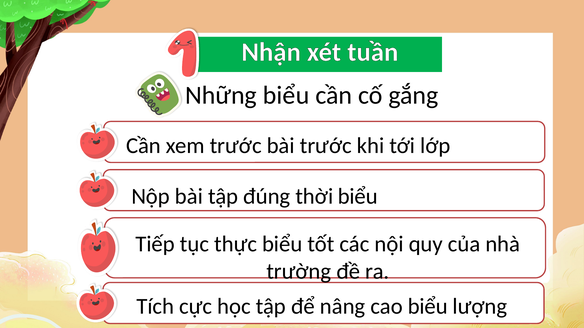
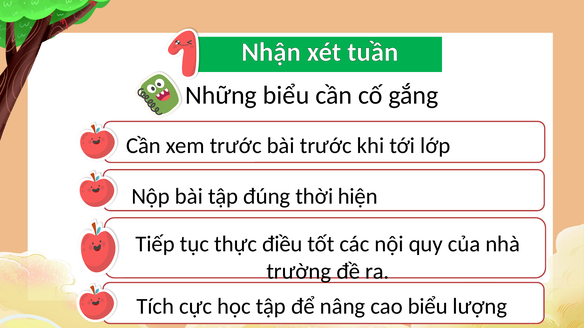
thời biểu: biểu -> hiện
thực biểu: biểu -> điều
